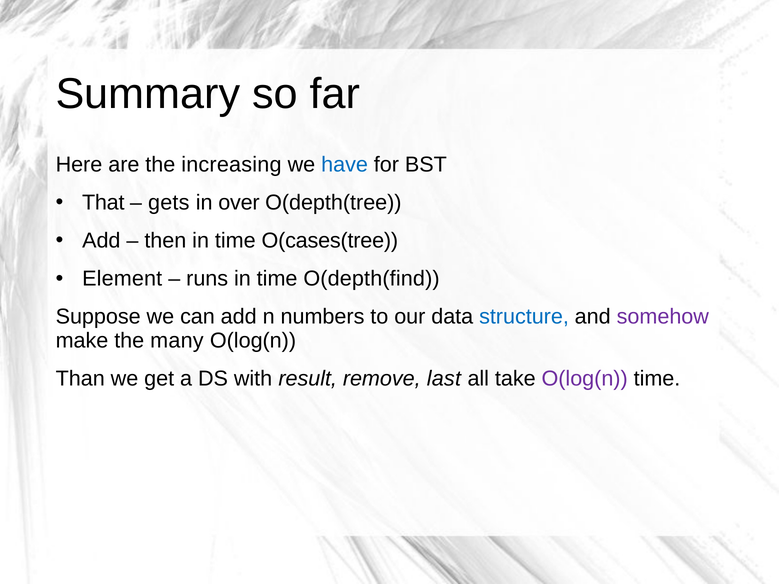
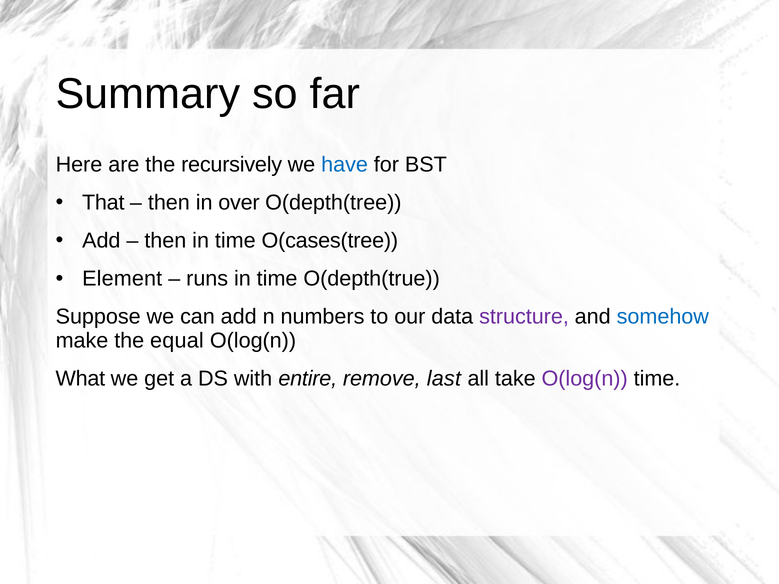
increasing: increasing -> recursively
gets at (169, 203): gets -> then
O(depth(find: O(depth(find -> O(depth(true
structure colour: blue -> purple
somehow colour: purple -> blue
many: many -> equal
Than: Than -> What
result: result -> entire
